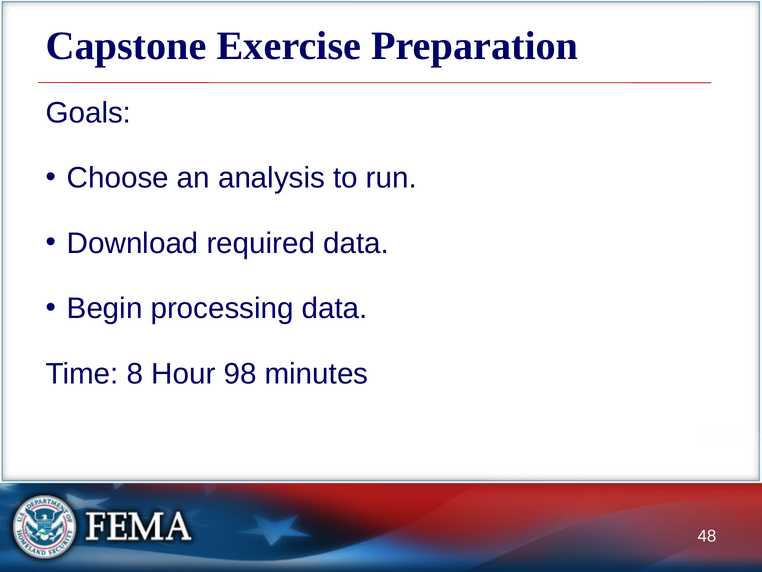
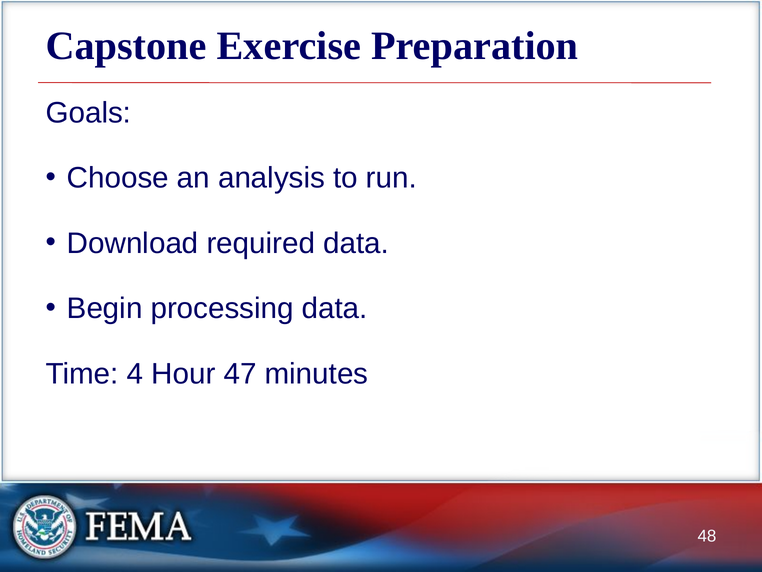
8: 8 -> 4
98: 98 -> 47
